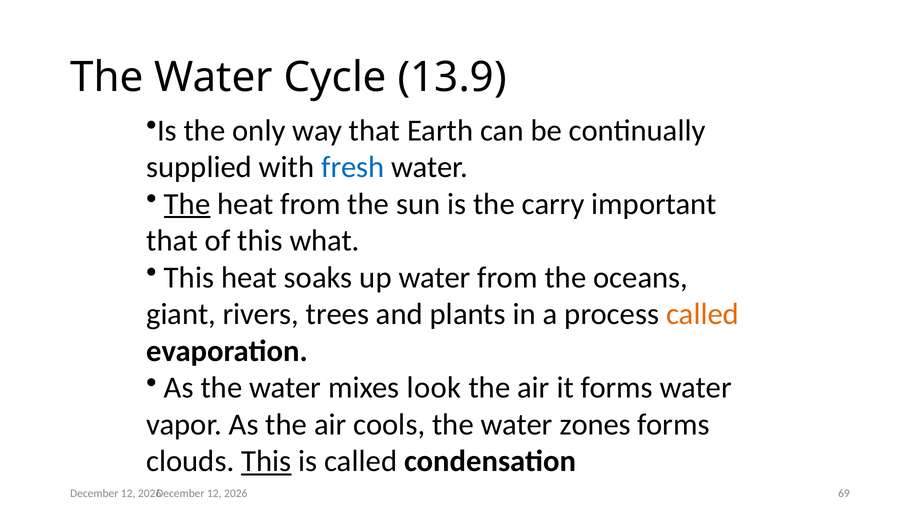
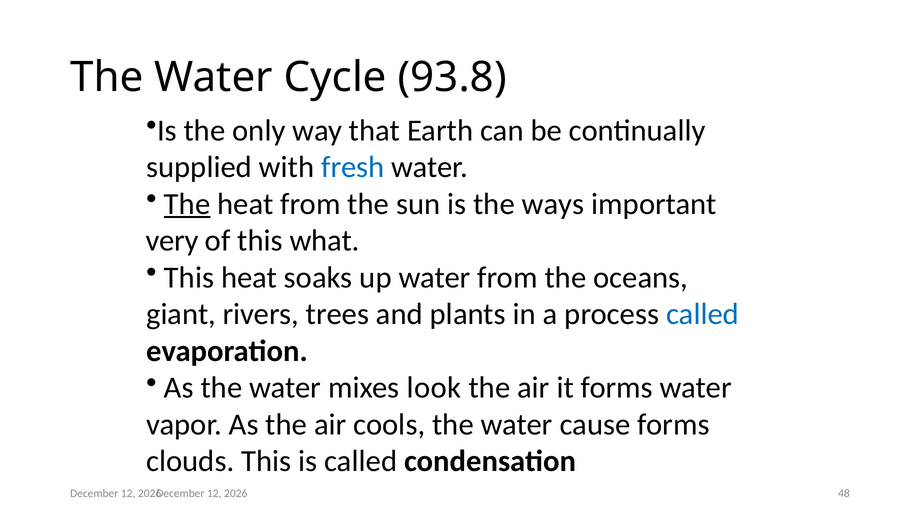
13.9: 13.9 -> 93.8
carry: carry -> ways
that at (172, 241): that -> very
called at (703, 315) colour: orange -> blue
zones: zones -> cause
This at (266, 462) underline: present -> none
69: 69 -> 48
